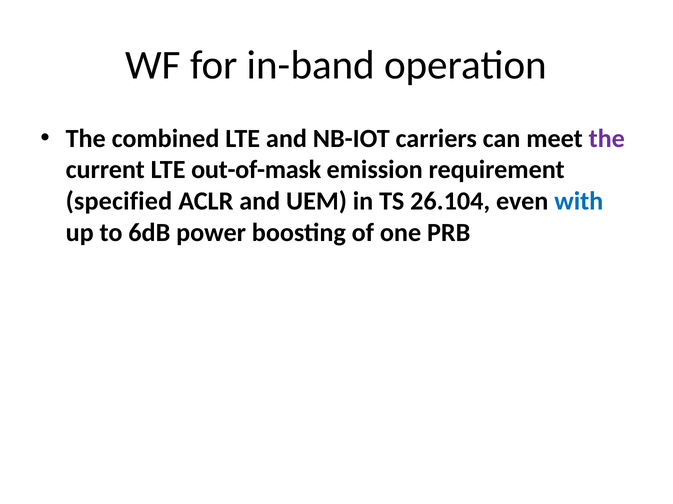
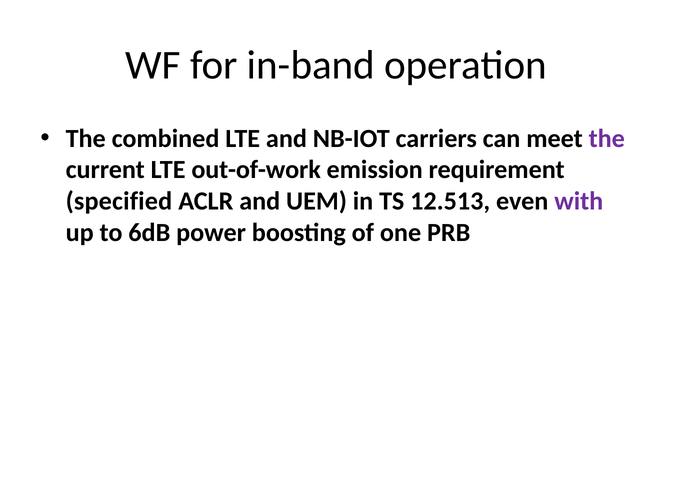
out-of-mask: out-of-mask -> out-of-work
26.104: 26.104 -> 12.513
with colour: blue -> purple
